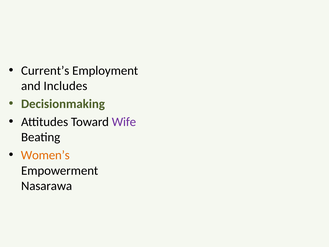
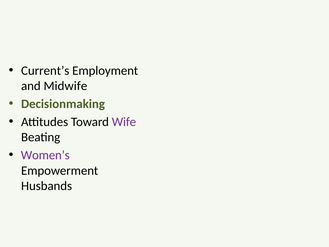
Includes: Includes -> Midwife
Women’s colour: orange -> purple
Nasarawa: Nasarawa -> Husbands
